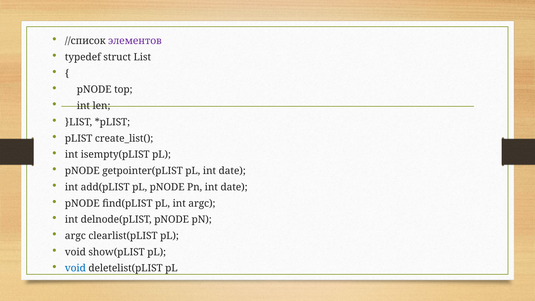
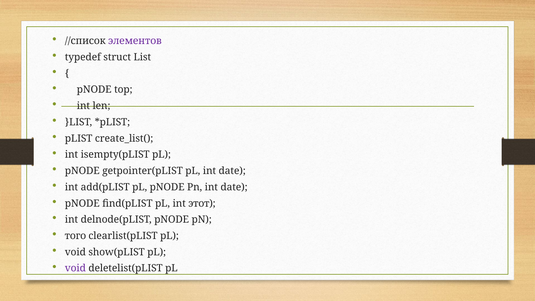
int argc: argc -> этот
argc at (75, 236): argc -> того
void at (75, 268) colour: blue -> purple
